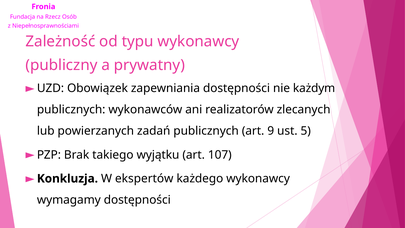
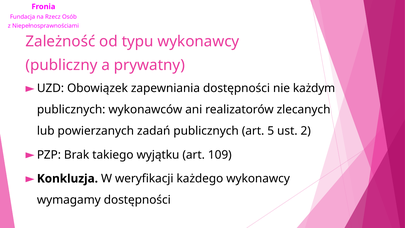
9: 9 -> 5
5: 5 -> 2
107: 107 -> 109
ekspertów: ekspertów -> weryfikacji
